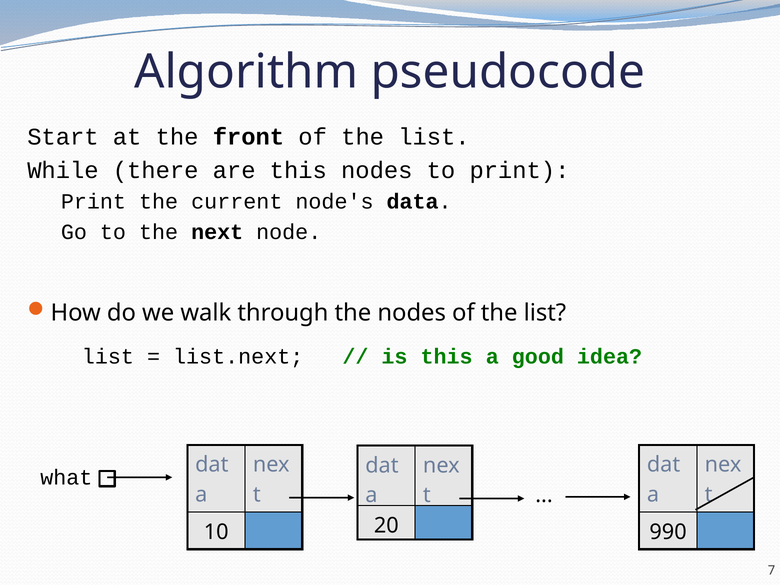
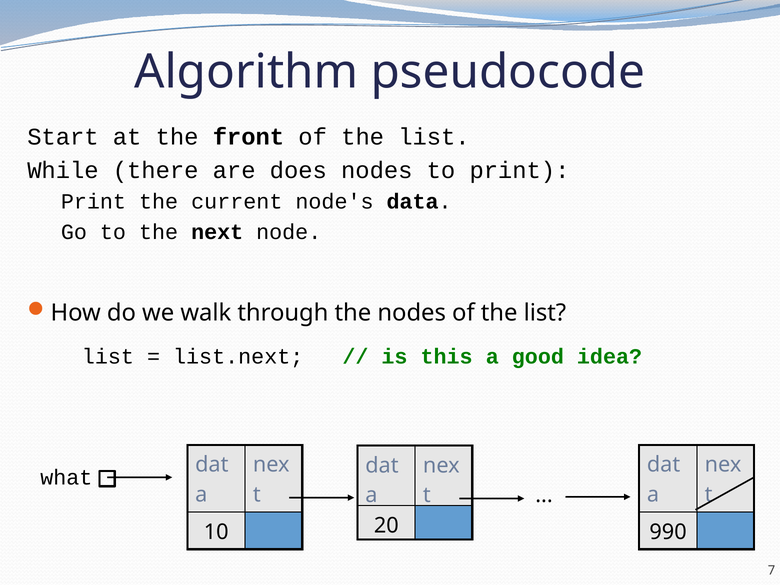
are this: this -> does
